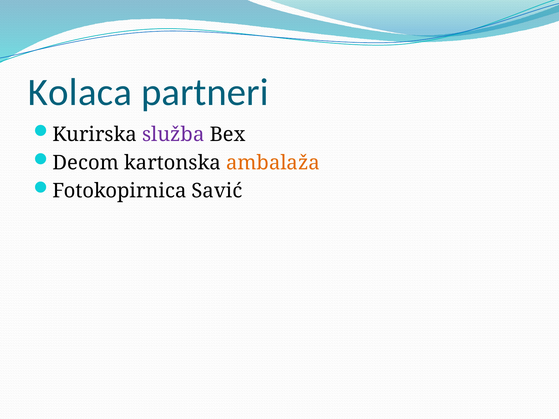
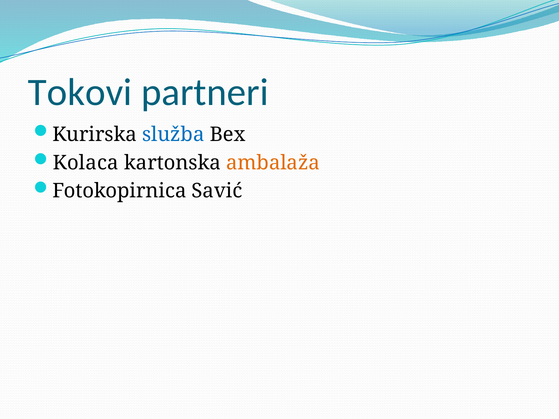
Kolaca: Kolaca -> Tokovi
služba colour: purple -> blue
Decom: Decom -> Kolaca
